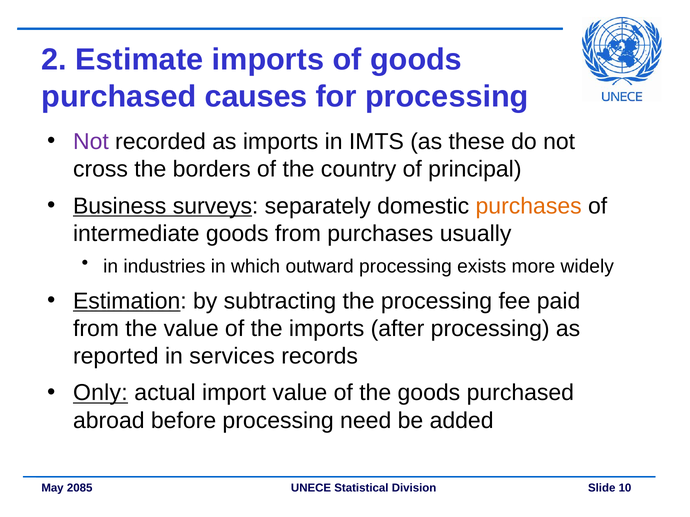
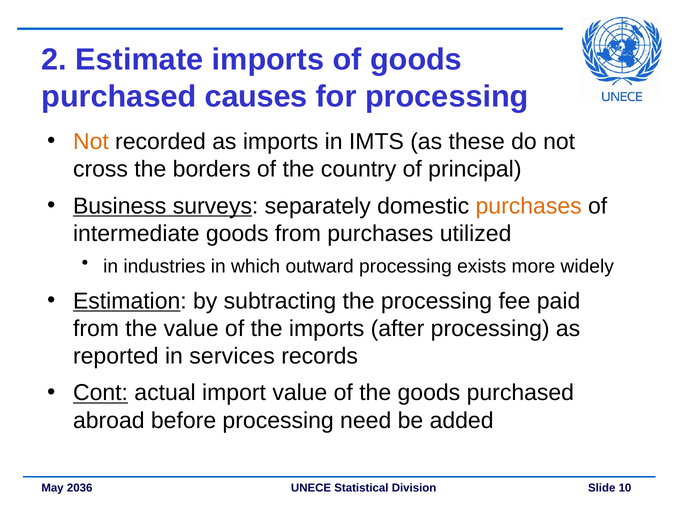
Not at (91, 142) colour: purple -> orange
usually: usually -> utilized
Only: Only -> Cont
2085: 2085 -> 2036
